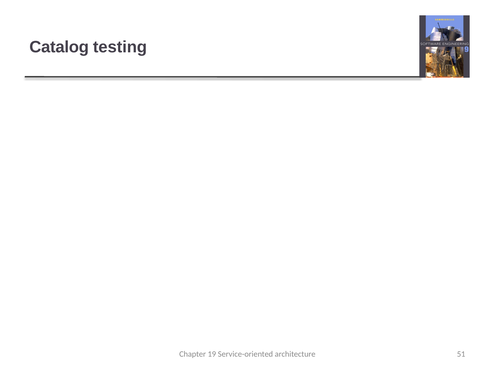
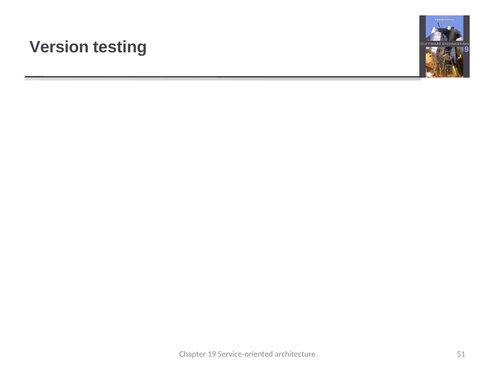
Catalog: Catalog -> Version
